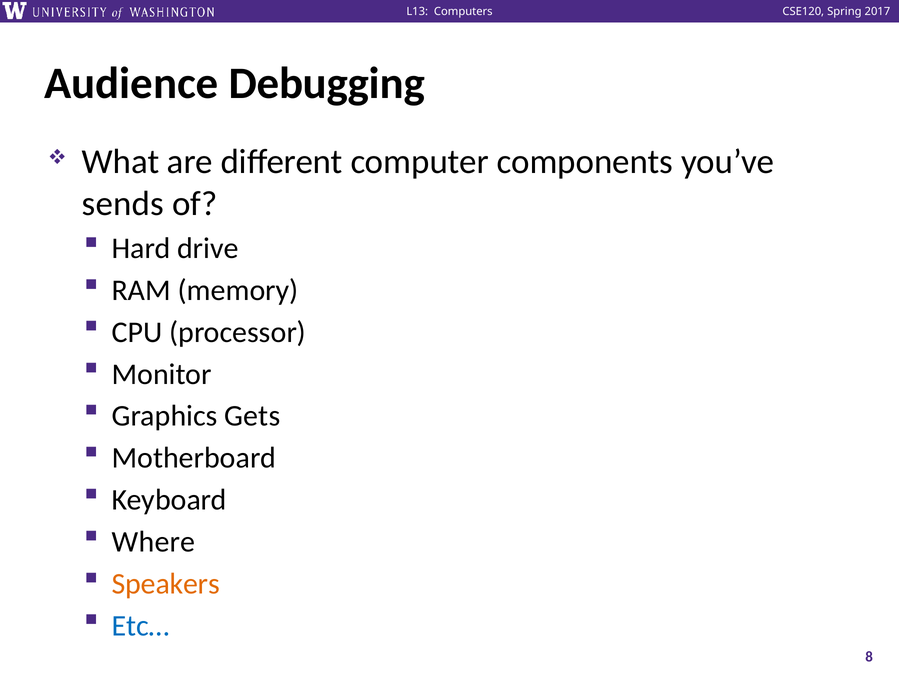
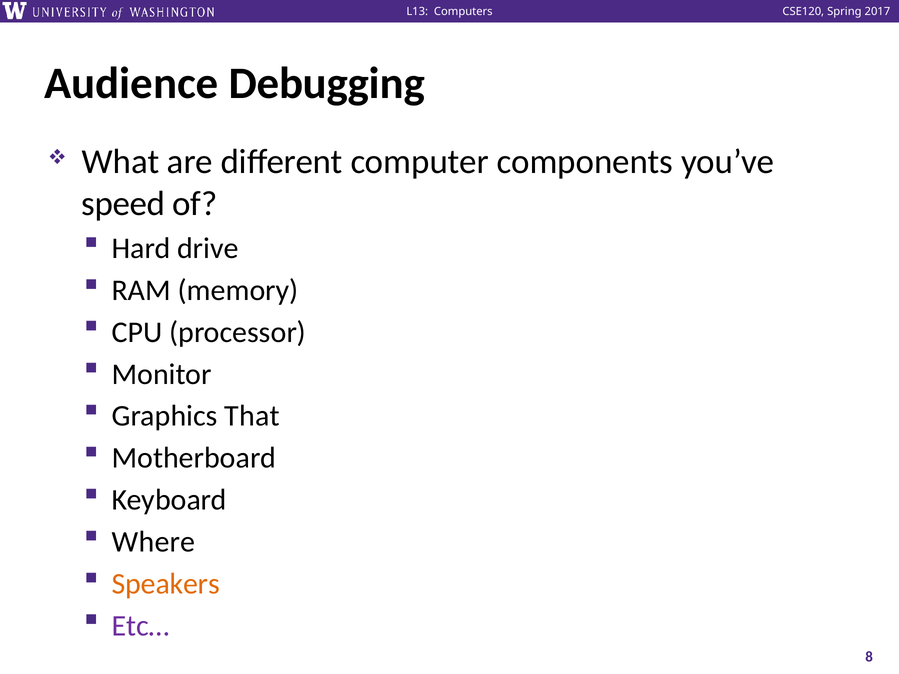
sends: sends -> speed
Gets: Gets -> That
Etc… colour: blue -> purple
